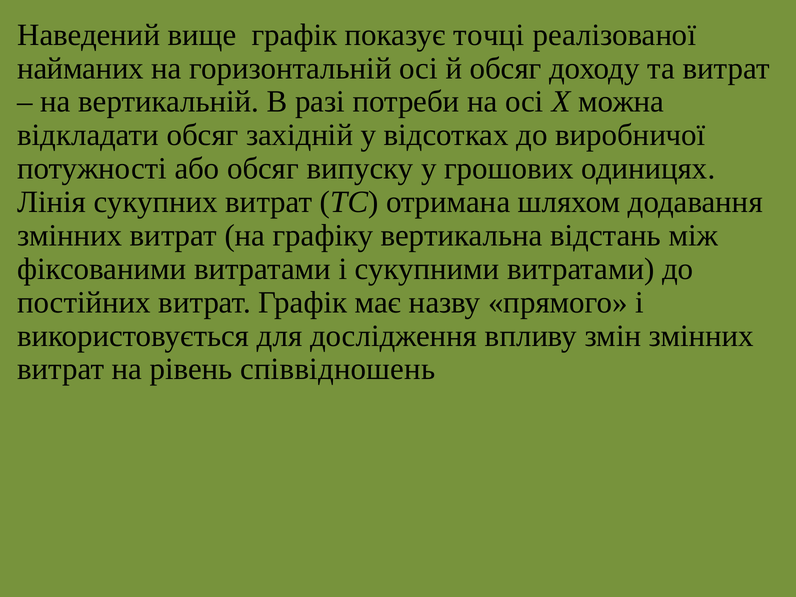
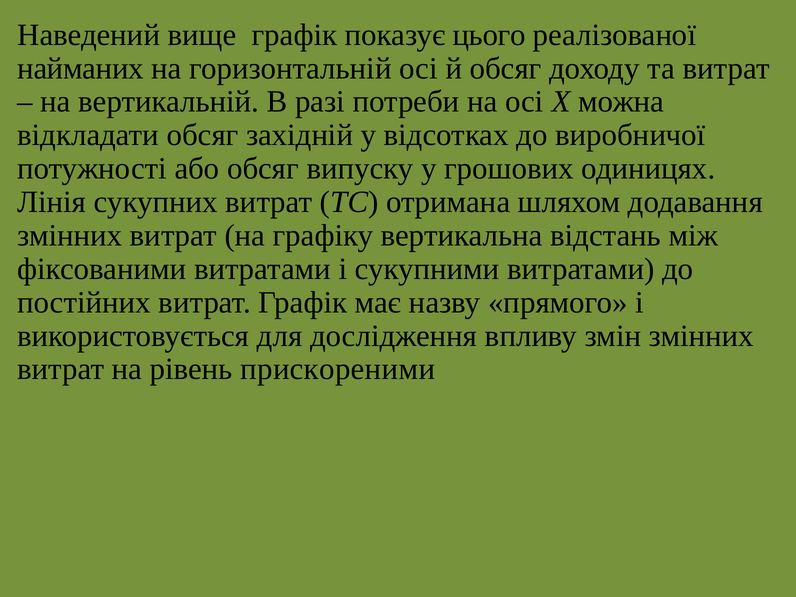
точці: точці -> цього
співвідношень: співвідношень -> прискореними
